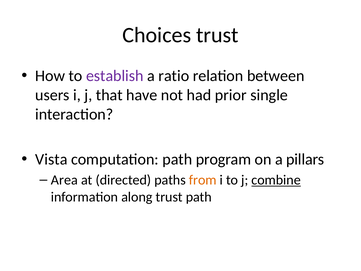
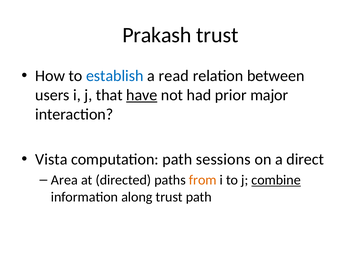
Choices: Choices -> Prakash
establish colour: purple -> blue
ratio: ratio -> read
have underline: none -> present
single: single -> major
program: program -> sessions
pillars: pillars -> direct
